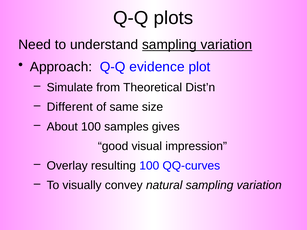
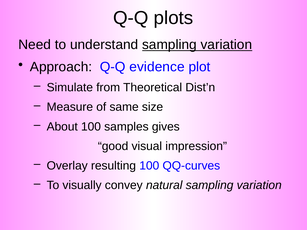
Different: Different -> Measure
